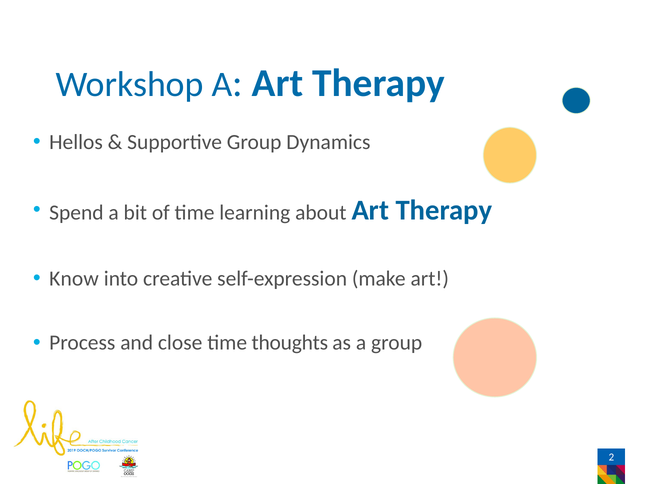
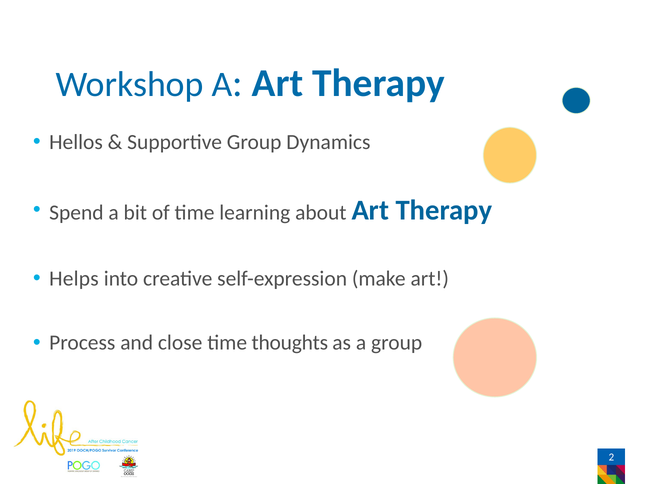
Know: Know -> Helps
